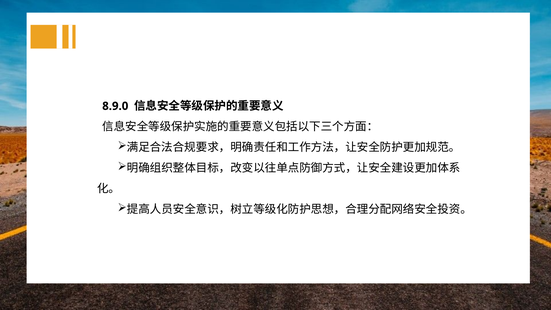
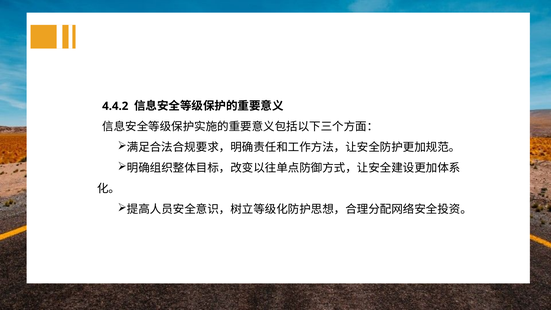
8.9.0: 8.9.0 -> 4.4.2
